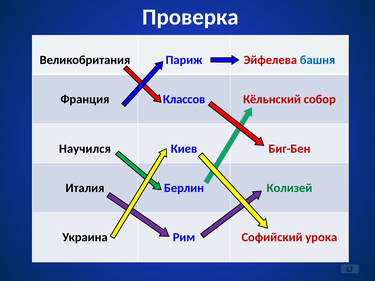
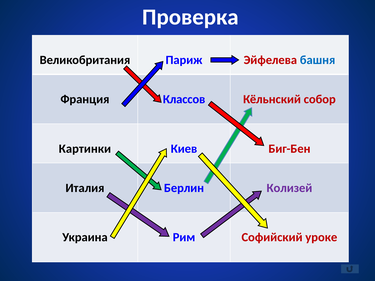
Научился: Научился -> Картинки
Колизей colour: green -> purple
урока: урока -> уроке
